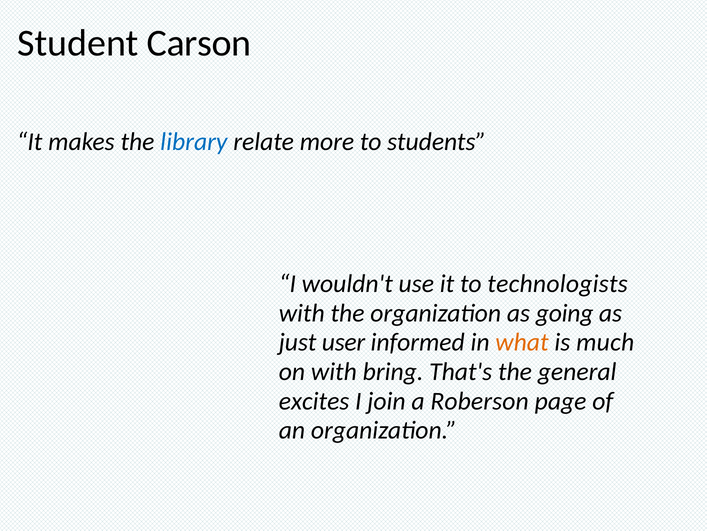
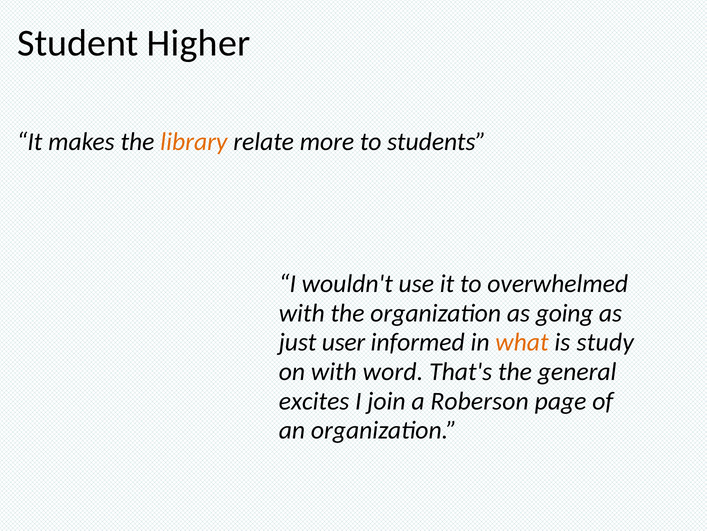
Carson: Carson -> Higher
library colour: blue -> orange
technologists: technologists -> overwhelmed
much: much -> study
bring: bring -> word
